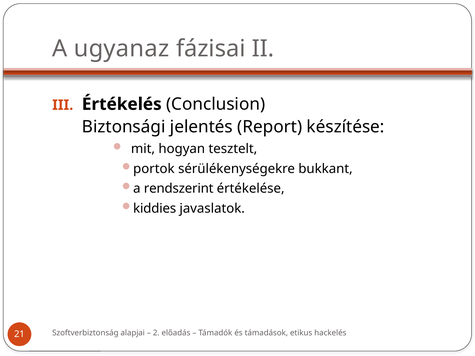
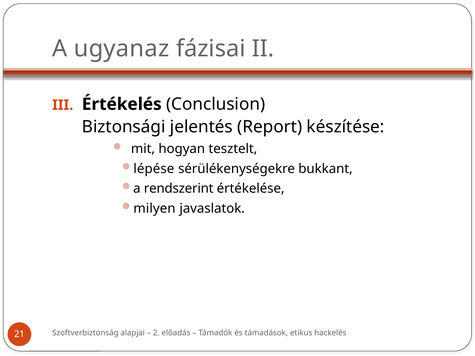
portok: portok -> lépése
kiddies: kiddies -> milyen
